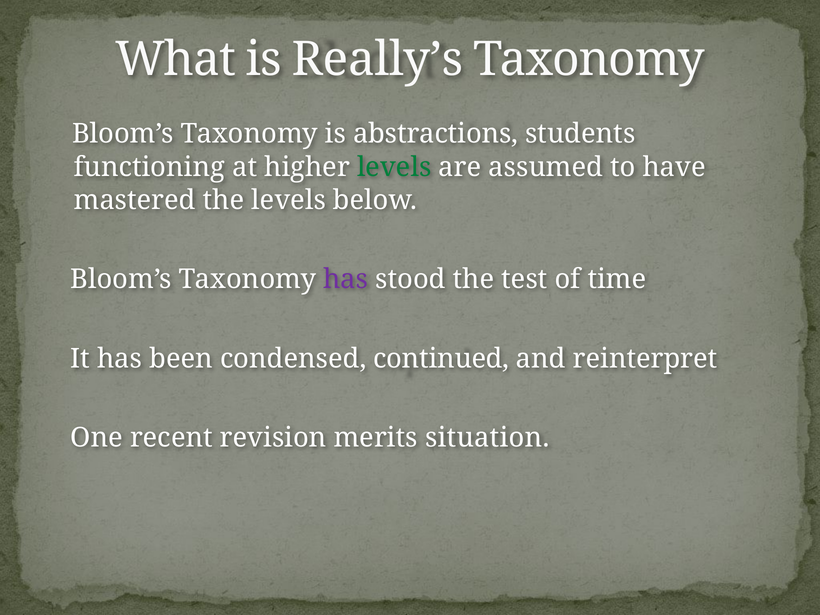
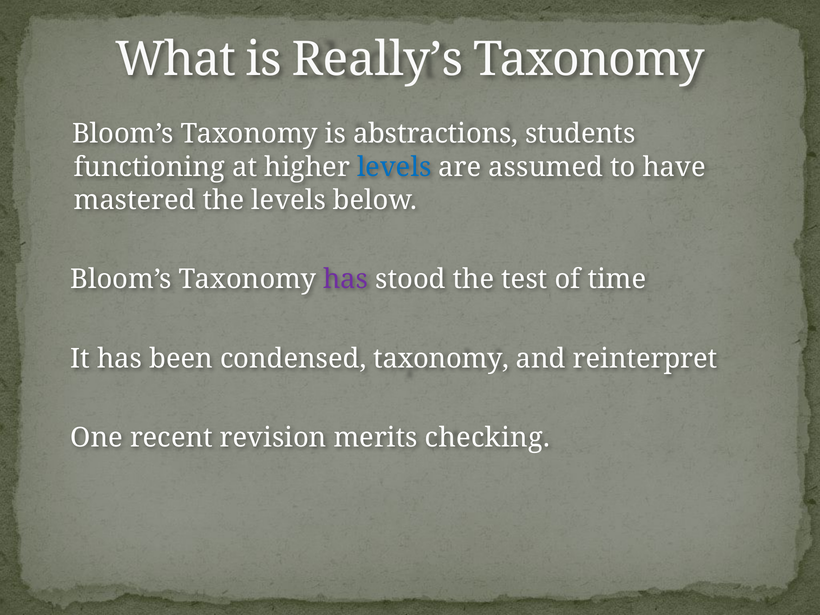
levels at (394, 167) colour: green -> blue
condensed continued: continued -> taxonomy
situation: situation -> checking
